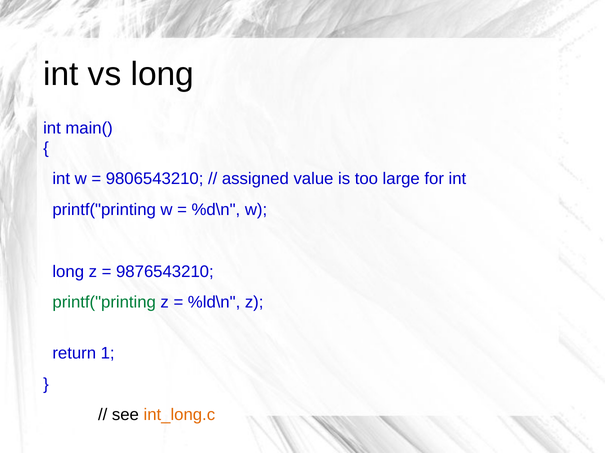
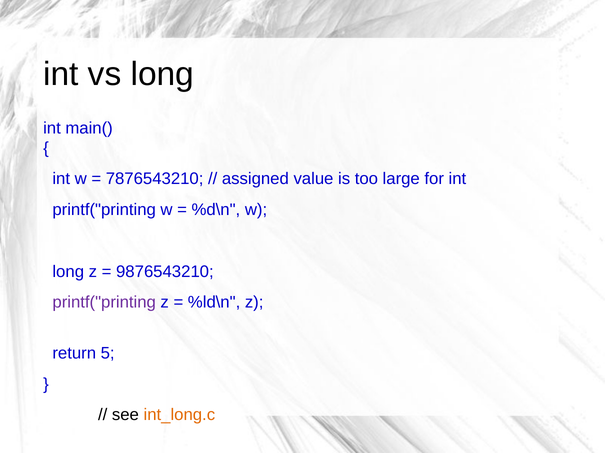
9806543210: 9806543210 -> 7876543210
printf("printing at (104, 303) colour: green -> purple
1: 1 -> 5
